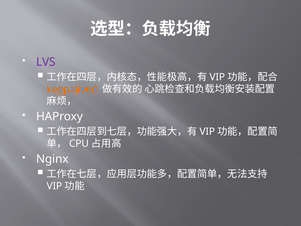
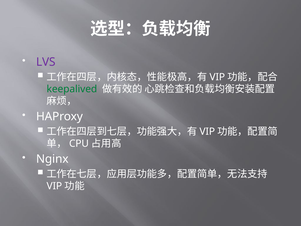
keepalived colour: orange -> green
